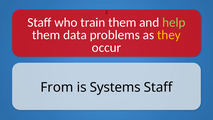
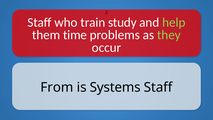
train them: them -> study
data: data -> time
they colour: yellow -> light green
